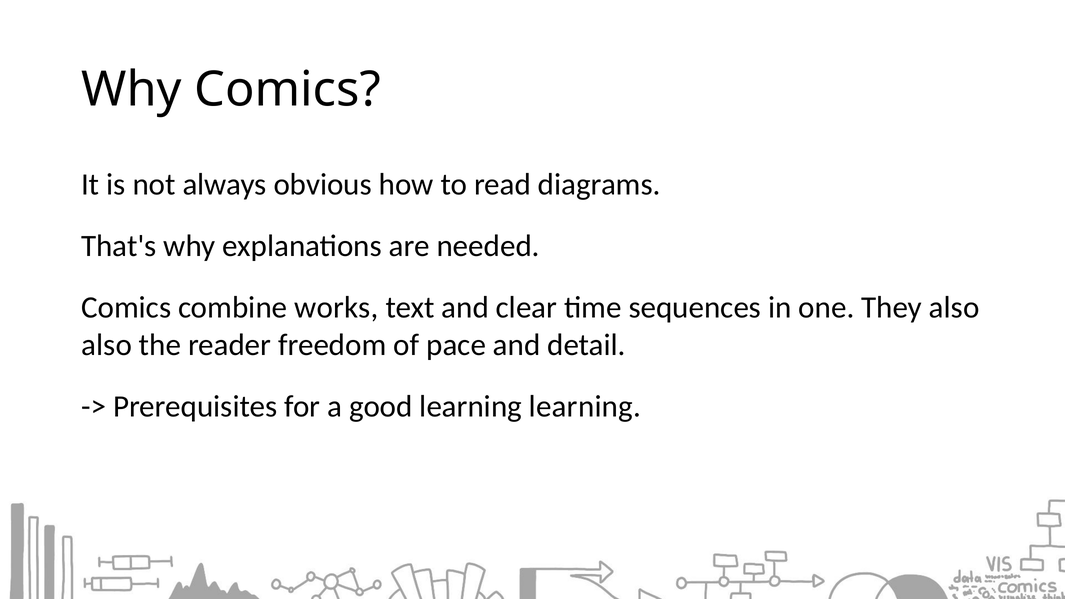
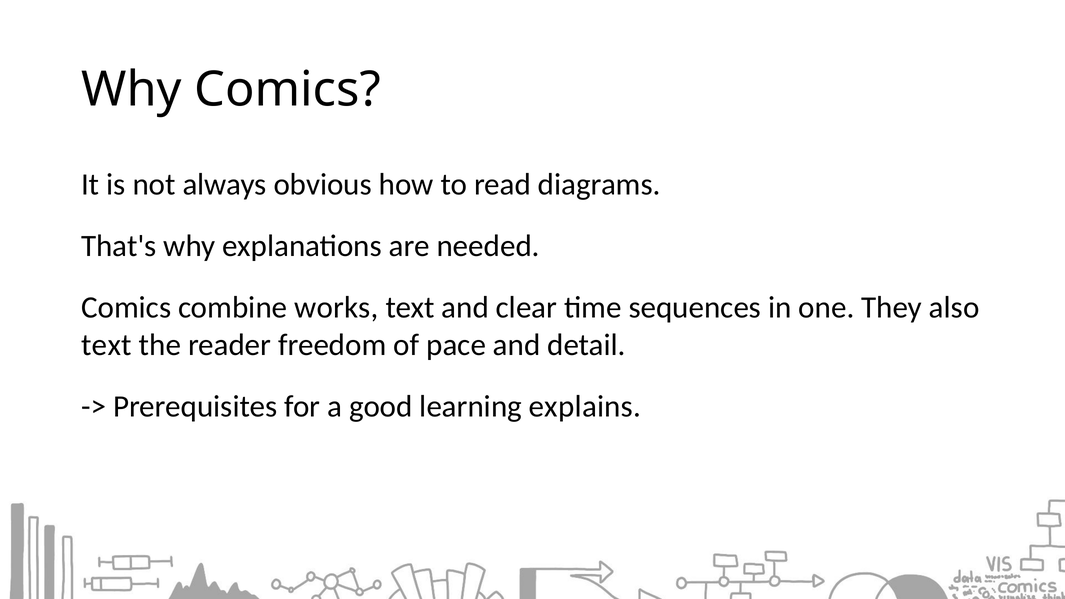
also at (107, 345): also -> text
learning learning: learning -> explains
